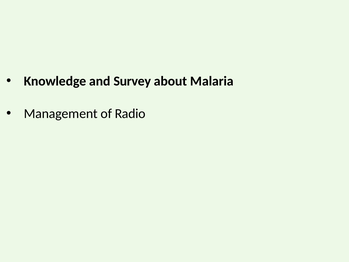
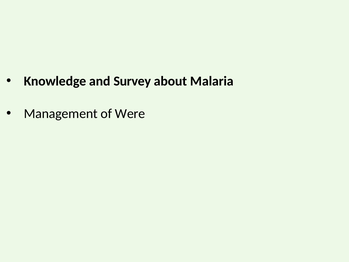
Radio: Radio -> Were
